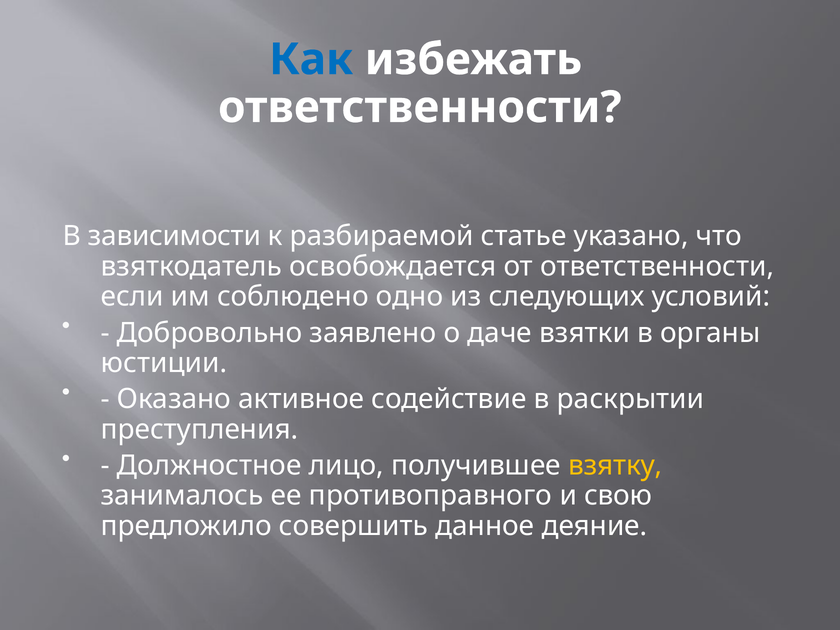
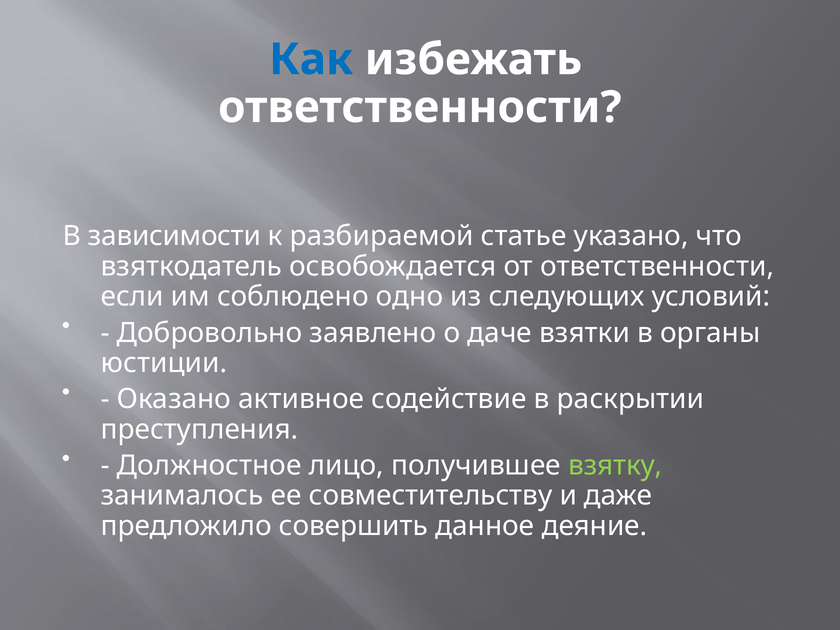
взятку colour: yellow -> light green
противоправного: противоправного -> совместительству
свою: свою -> даже
